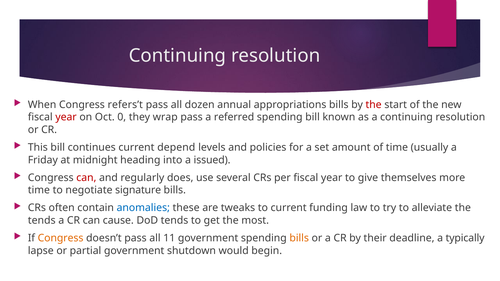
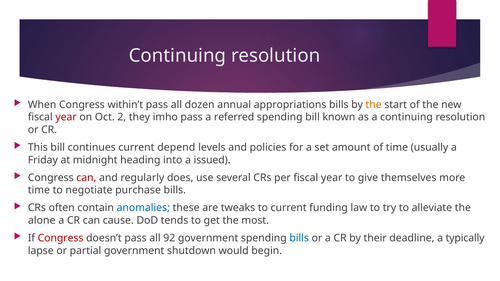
refers’t: refers’t -> within’t
the at (374, 105) colour: red -> orange
0: 0 -> 2
wrap: wrap -> imho
signature: signature -> purchase
tends at (42, 221): tends -> alone
Congress at (61, 238) colour: orange -> red
11: 11 -> 92
bills at (299, 238) colour: orange -> blue
